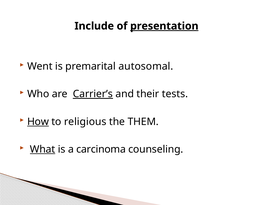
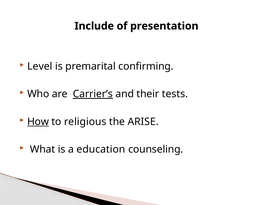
presentation underline: present -> none
Went: Went -> Level
autosomal: autosomal -> confirming
THEM: THEM -> ARISE
What underline: present -> none
carcinoma: carcinoma -> education
